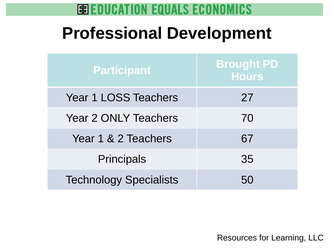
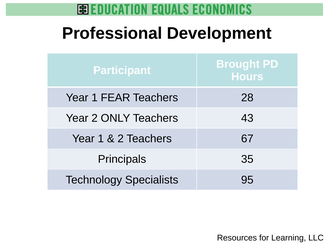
LOSS: LOSS -> FEAR
27: 27 -> 28
70: 70 -> 43
50: 50 -> 95
